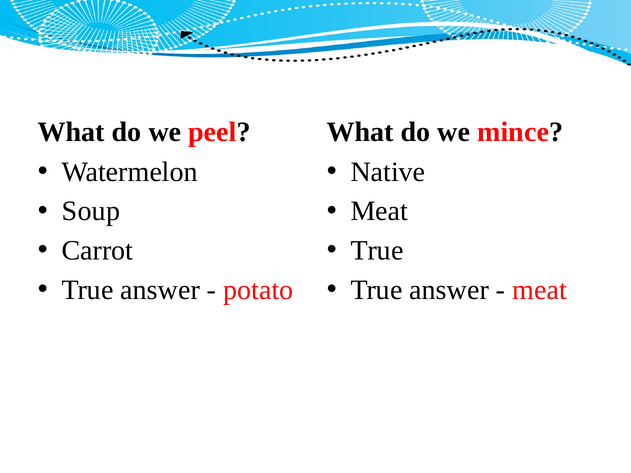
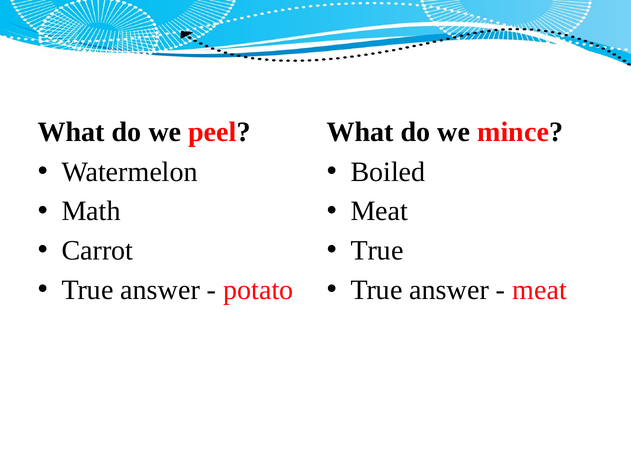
Native: Native -> Boiled
Soup: Soup -> Math
